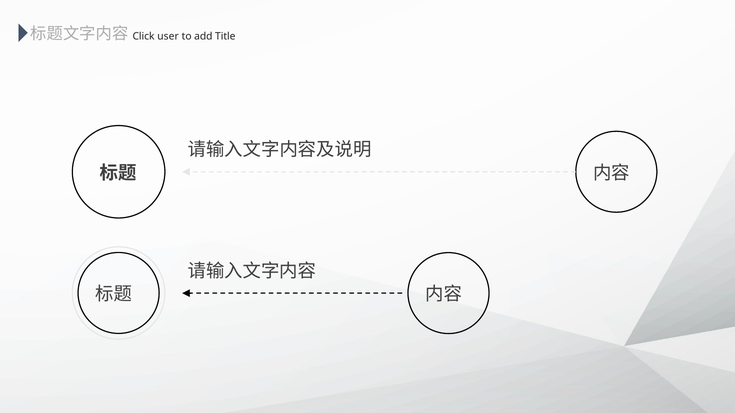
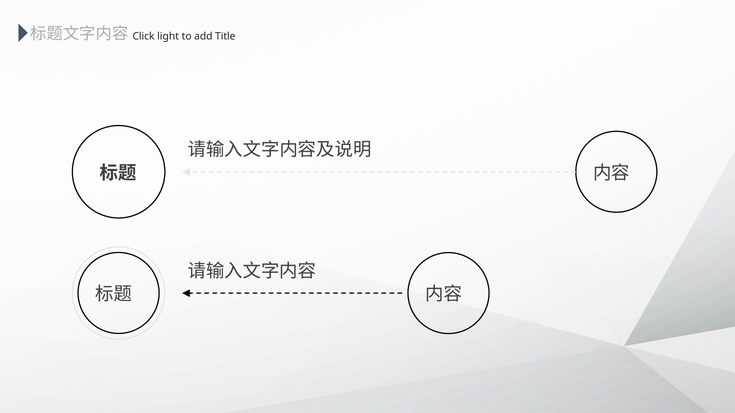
user: user -> light
